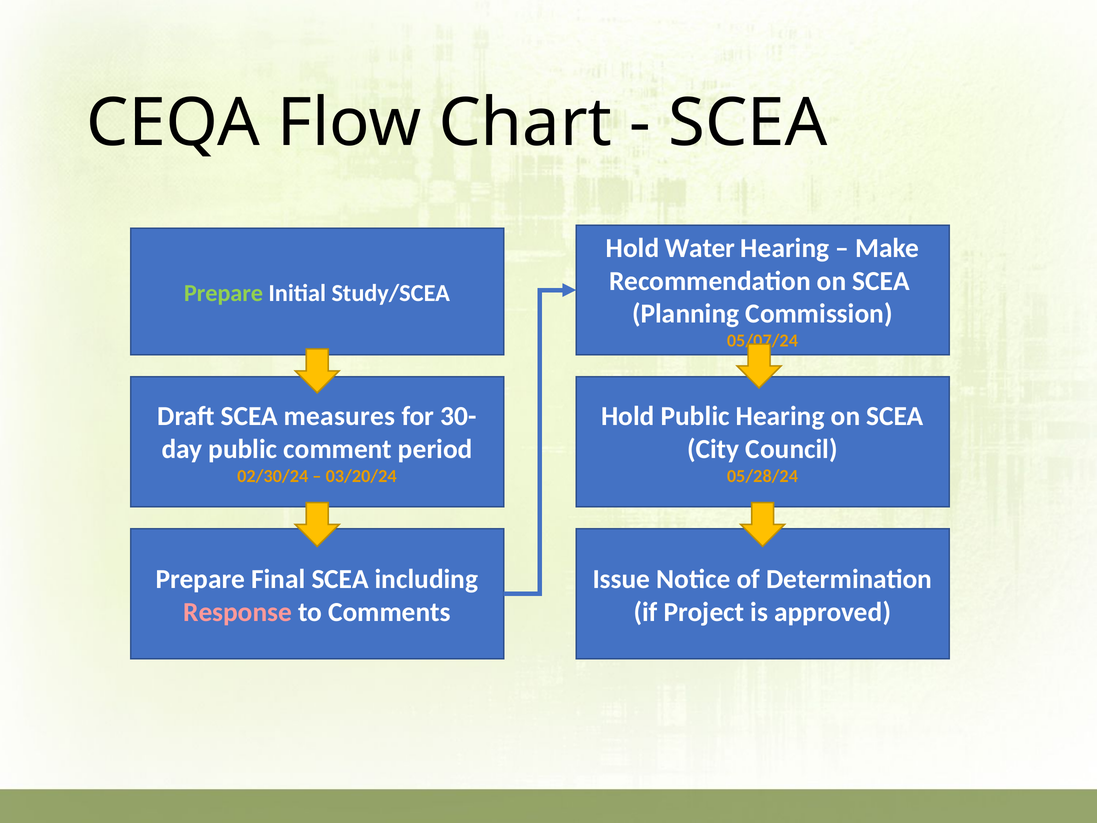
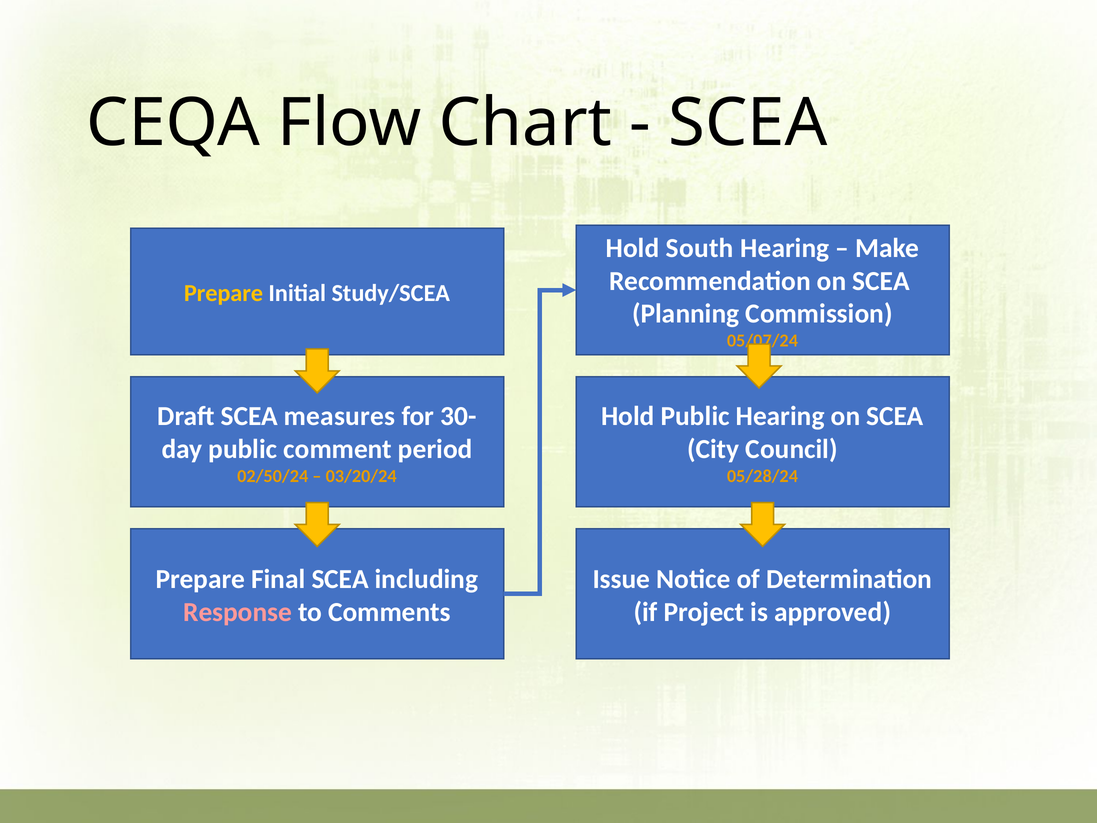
Water: Water -> South
Prepare at (223, 293) colour: light green -> yellow
02/30/24: 02/30/24 -> 02/50/24
